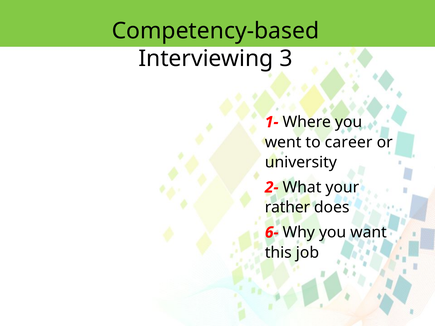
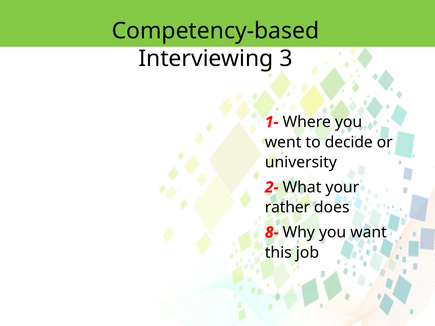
career: career -> decide
6-: 6- -> 8-
